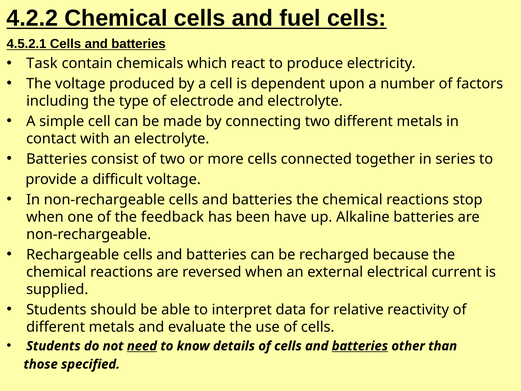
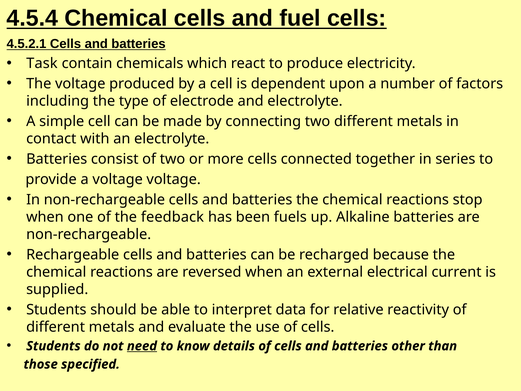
4.2.2: 4.2.2 -> 4.5.4
a difficult: difficult -> voltage
have: have -> fuels
batteries at (360, 346) underline: present -> none
